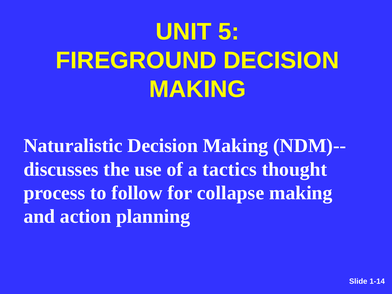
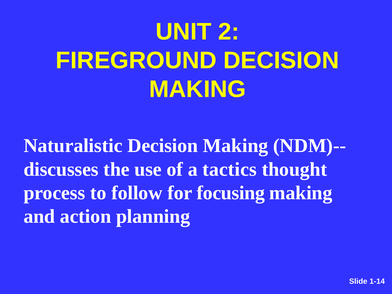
5: 5 -> 2
collapse: collapse -> focusing
